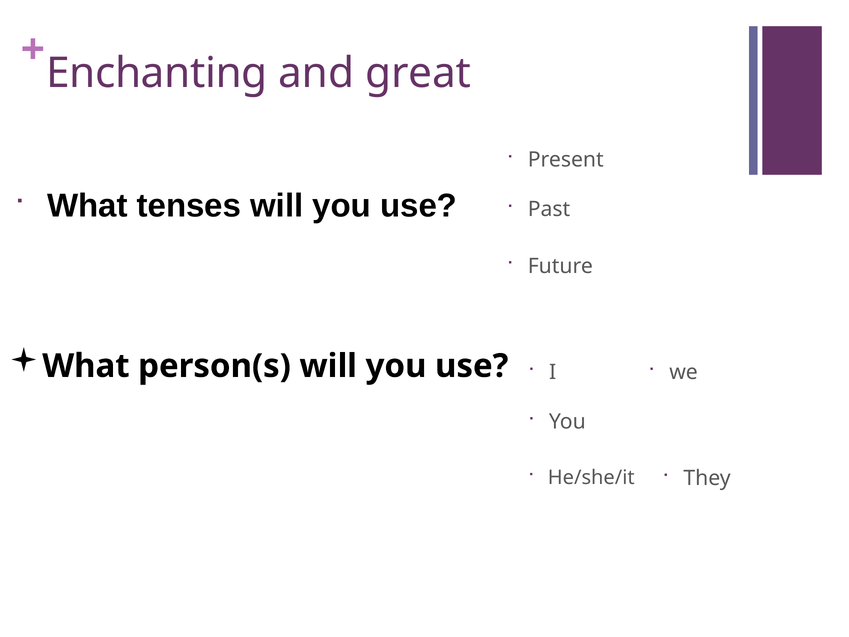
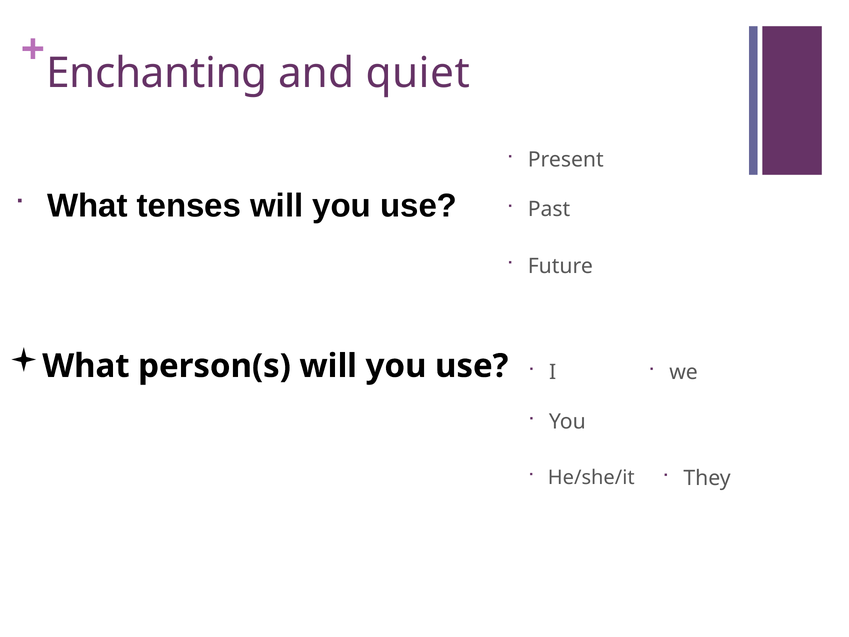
great: great -> quiet
